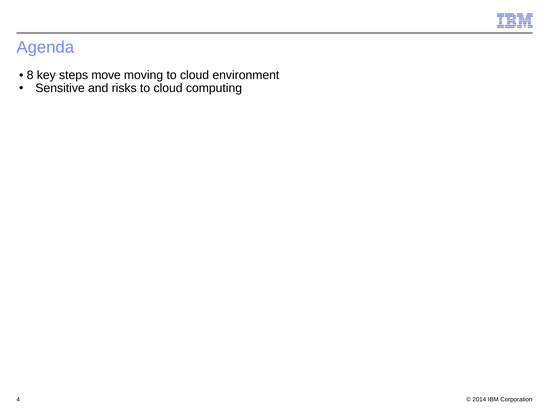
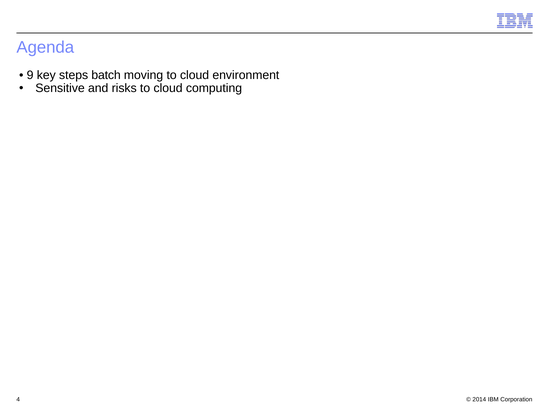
8: 8 -> 9
move: move -> batch
